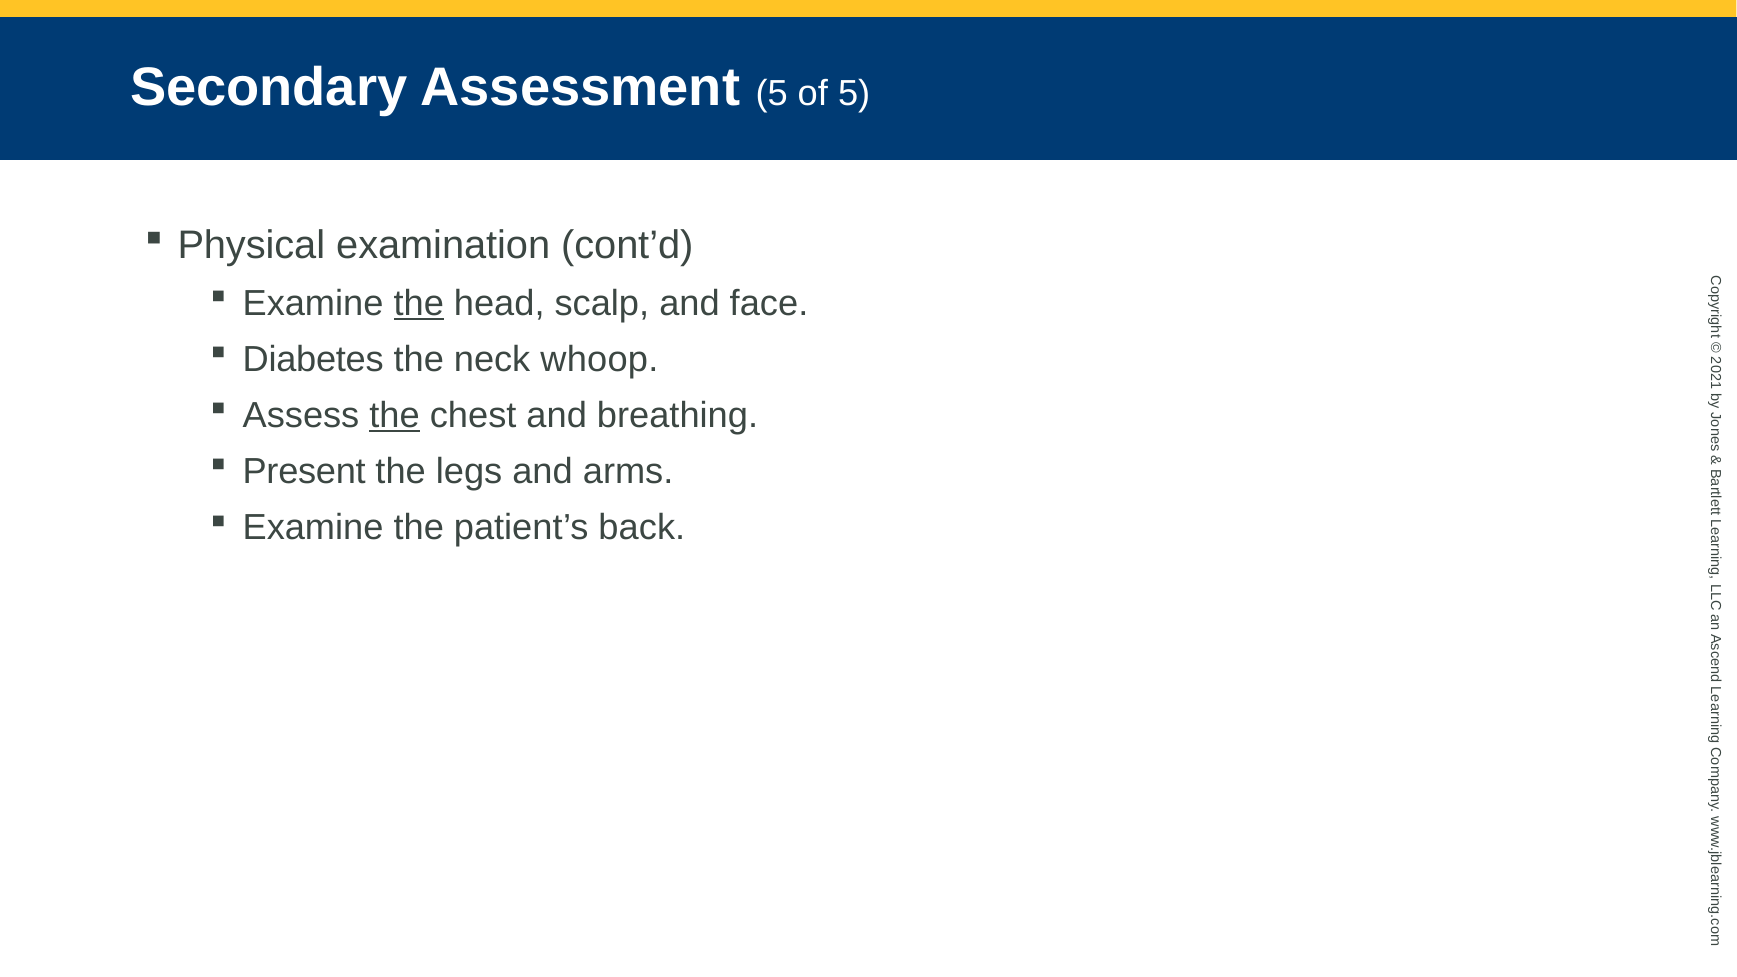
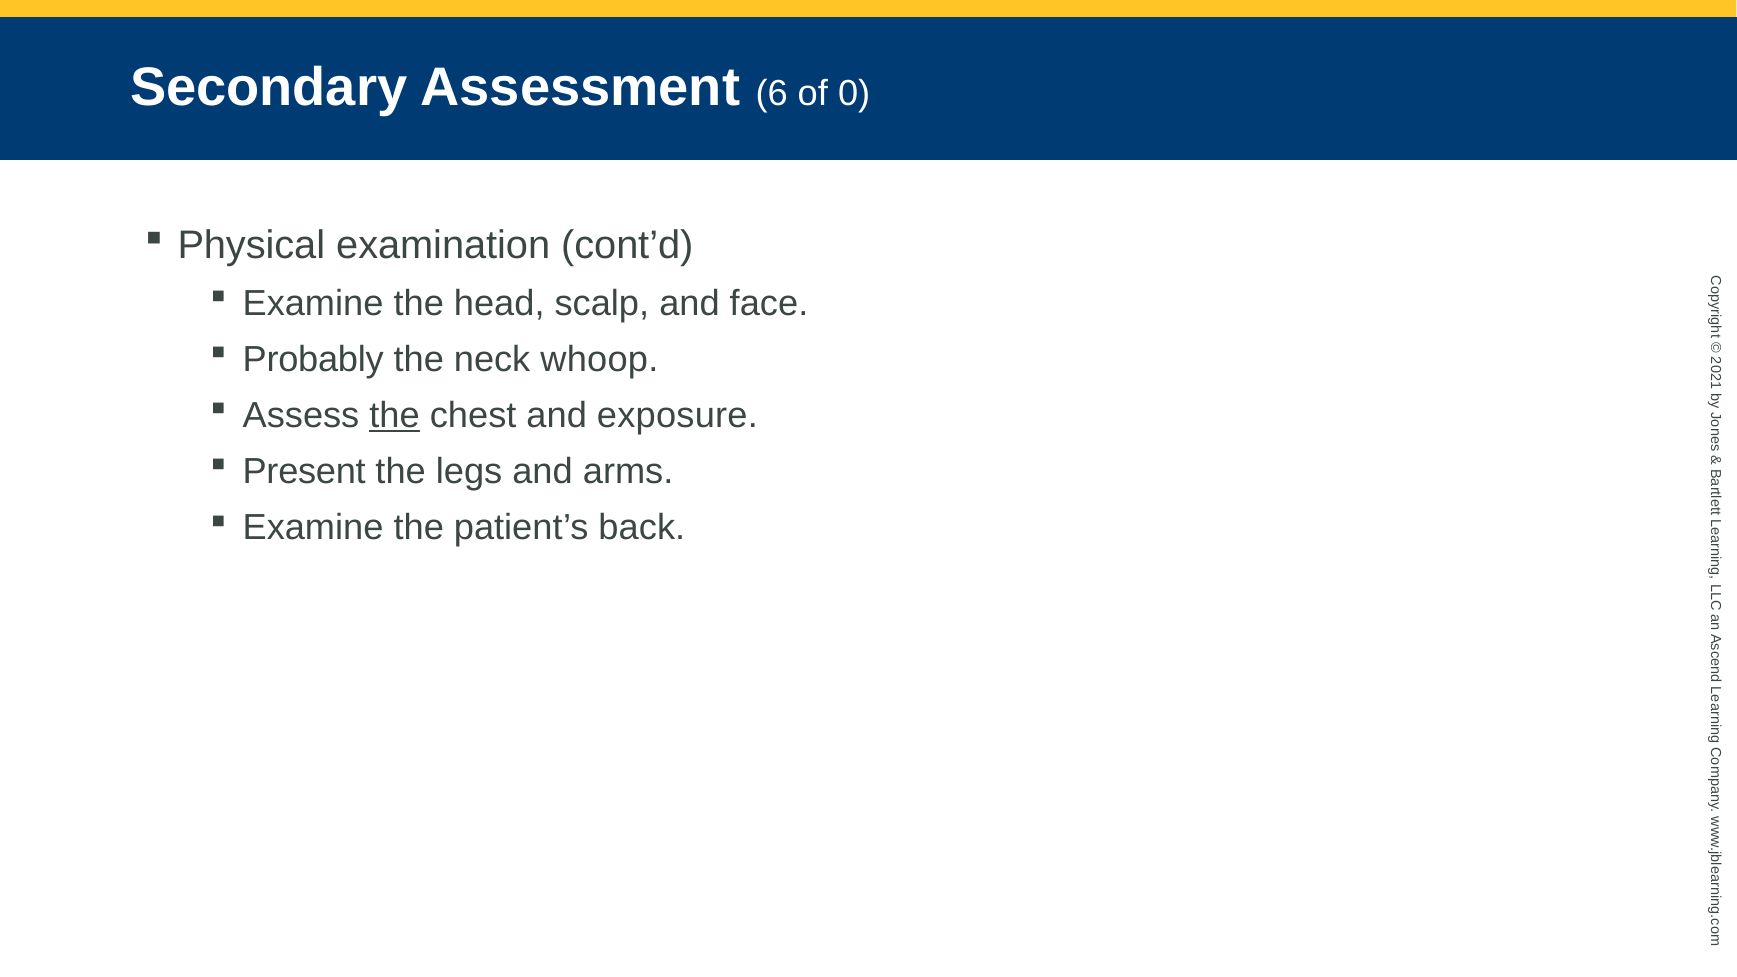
Assessment 5: 5 -> 6
of 5: 5 -> 0
the at (419, 304) underline: present -> none
Diabetes: Diabetes -> Probably
breathing: breathing -> exposure
